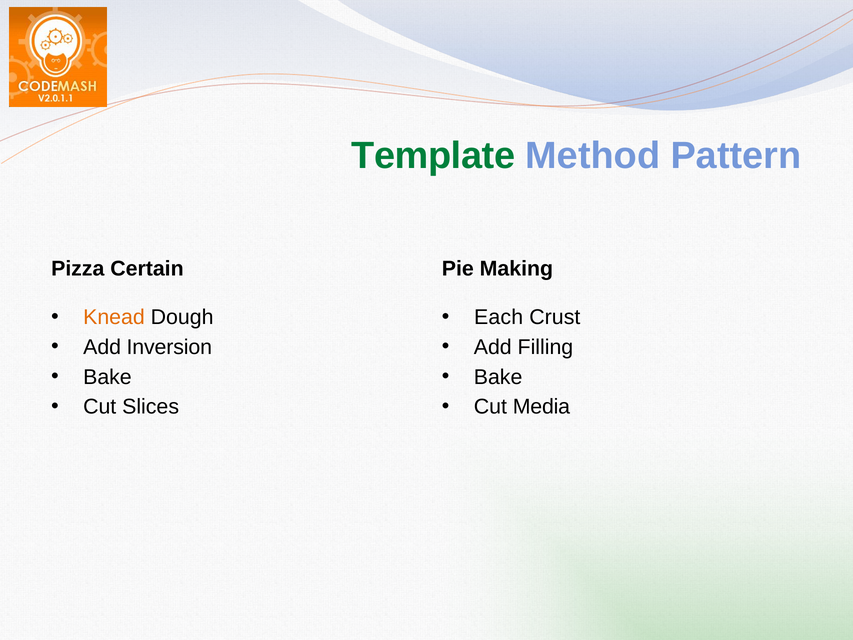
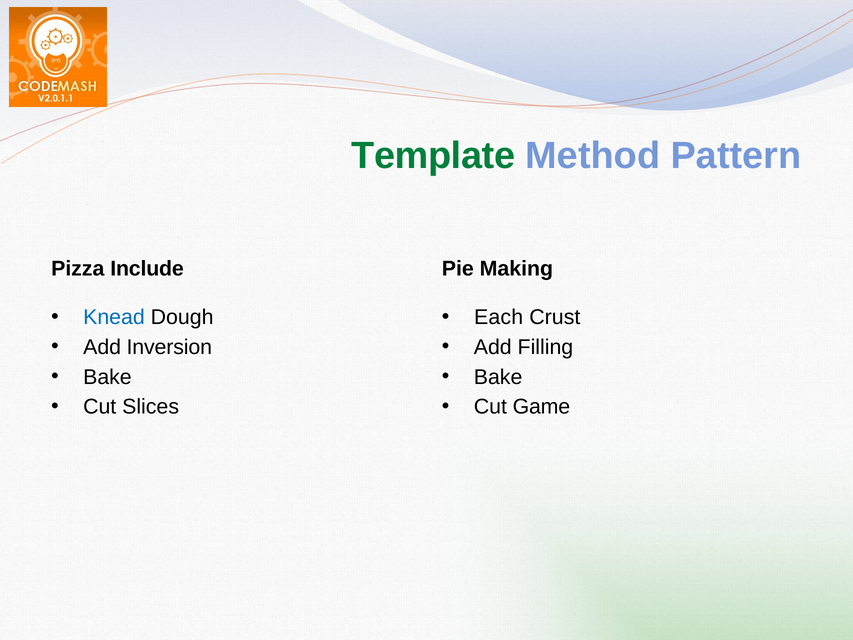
Certain: Certain -> Include
Knead colour: orange -> blue
Media: Media -> Game
